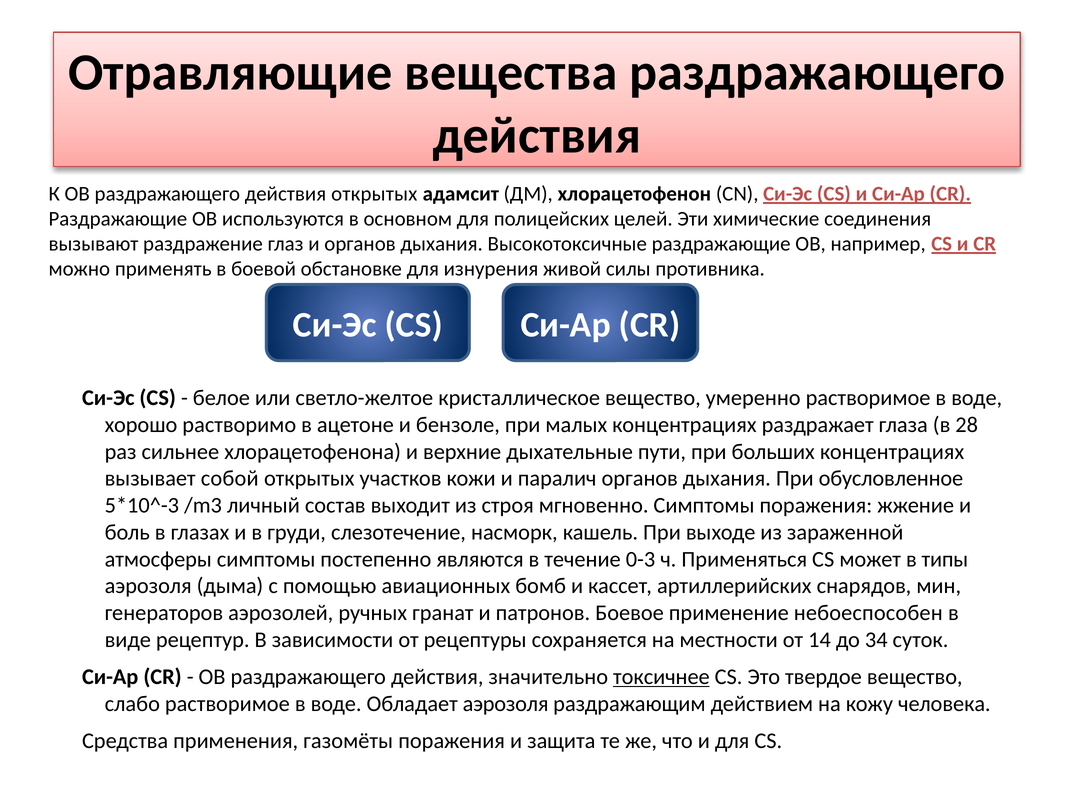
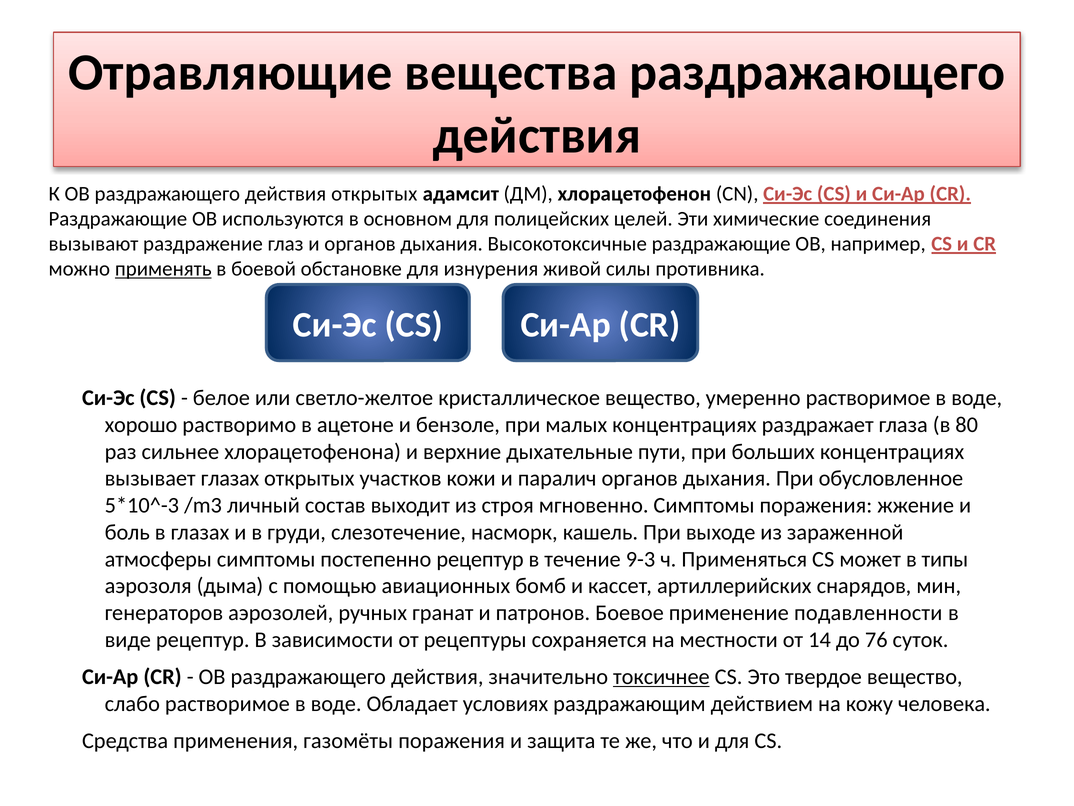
применять underline: none -> present
28: 28 -> 80
вызывает собой: собой -> глазах
постепенно являются: являются -> рецептур
0-3: 0-3 -> 9-3
небоеспособен: небоеспособен -> подавленности
34: 34 -> 76
Обладает аэрозоля: аэрозоля -> условиях
